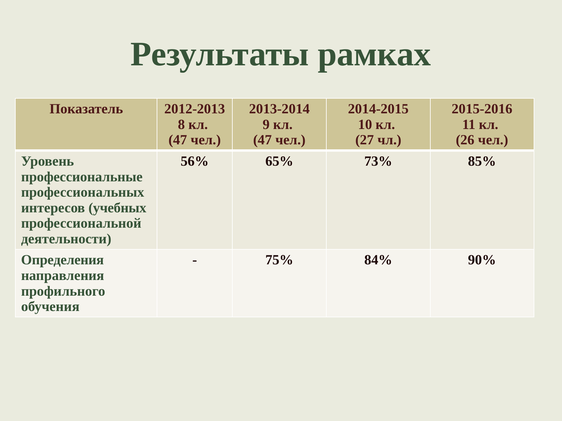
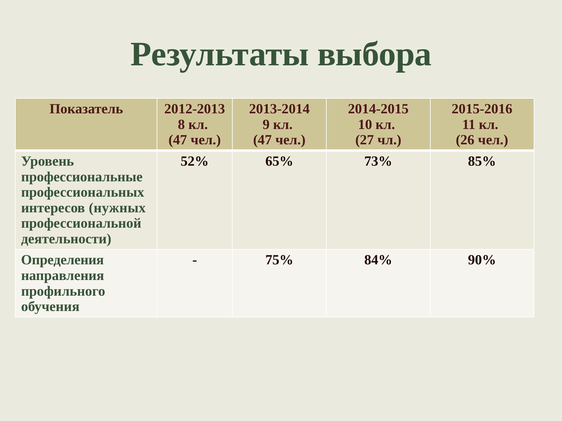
рамках: рамках -> выбора
56%: 56% -> 52%
учебных: учебных -> нужных
